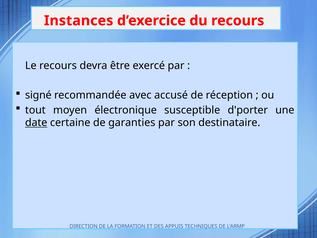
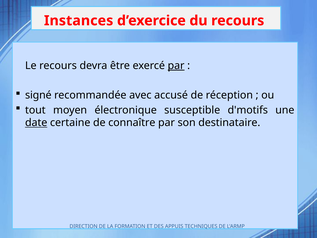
par at (176, 66) underline: none -> present
d'porter: d'porter -> d'motifs
garanties: garanties -> connaître
